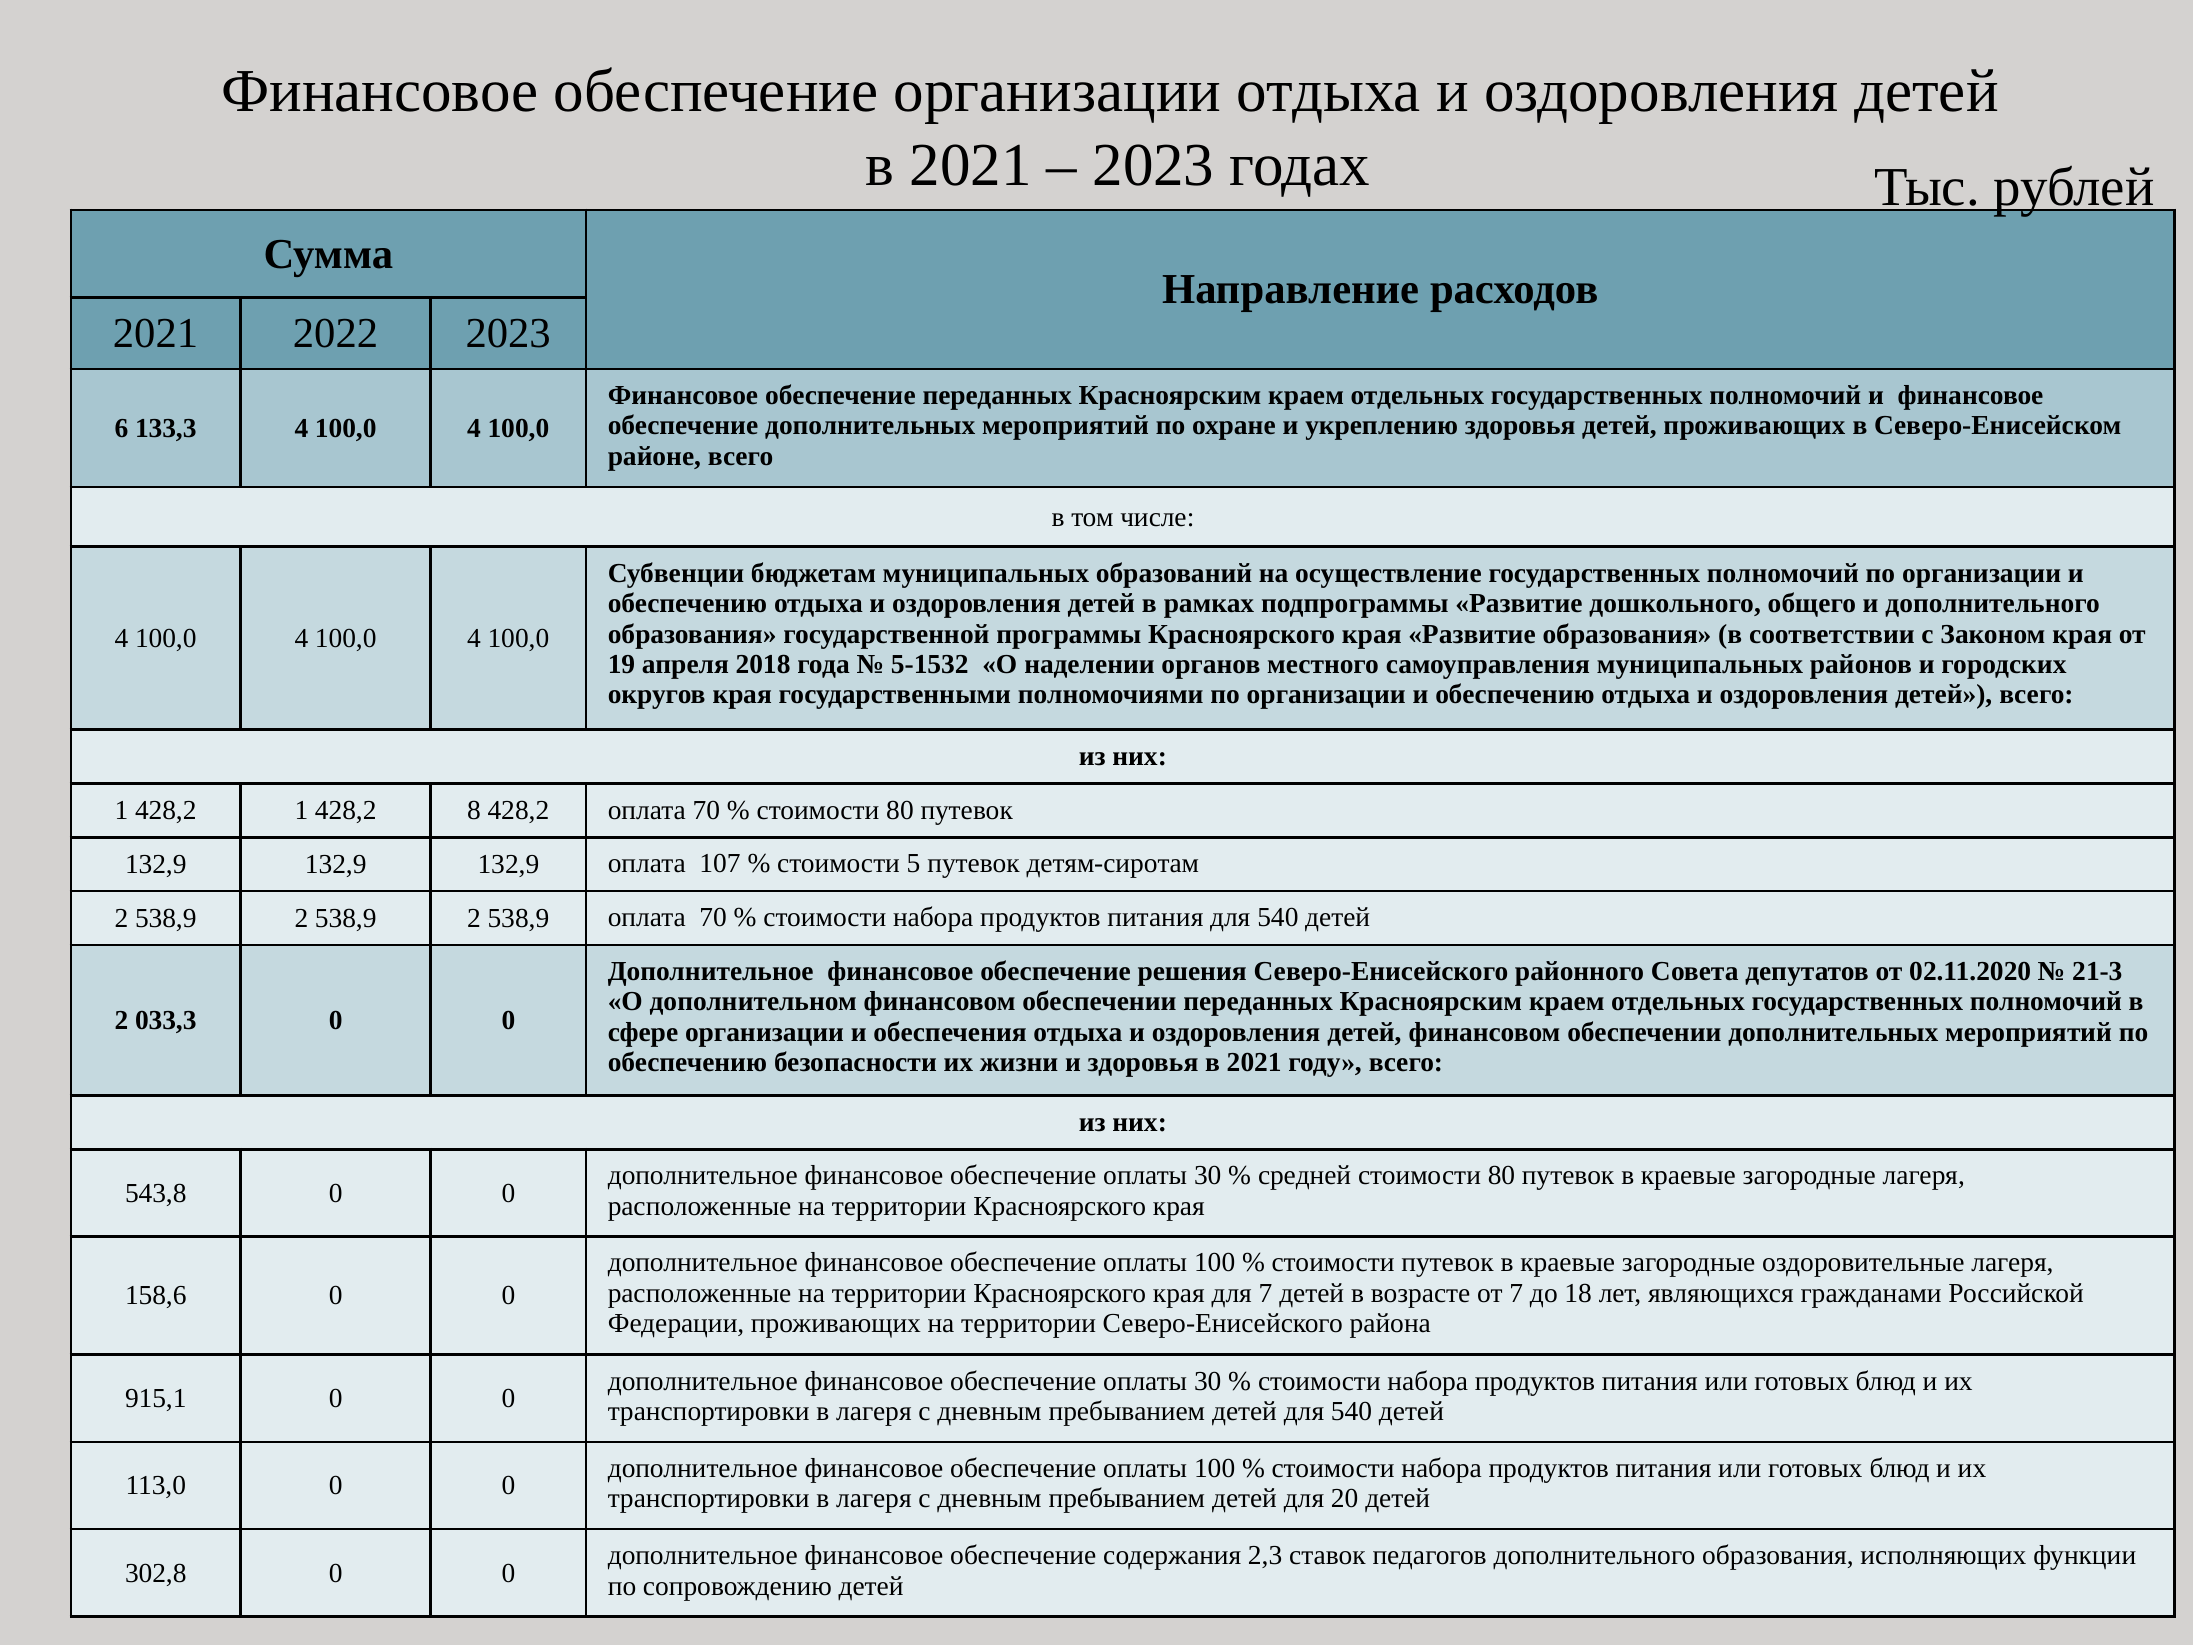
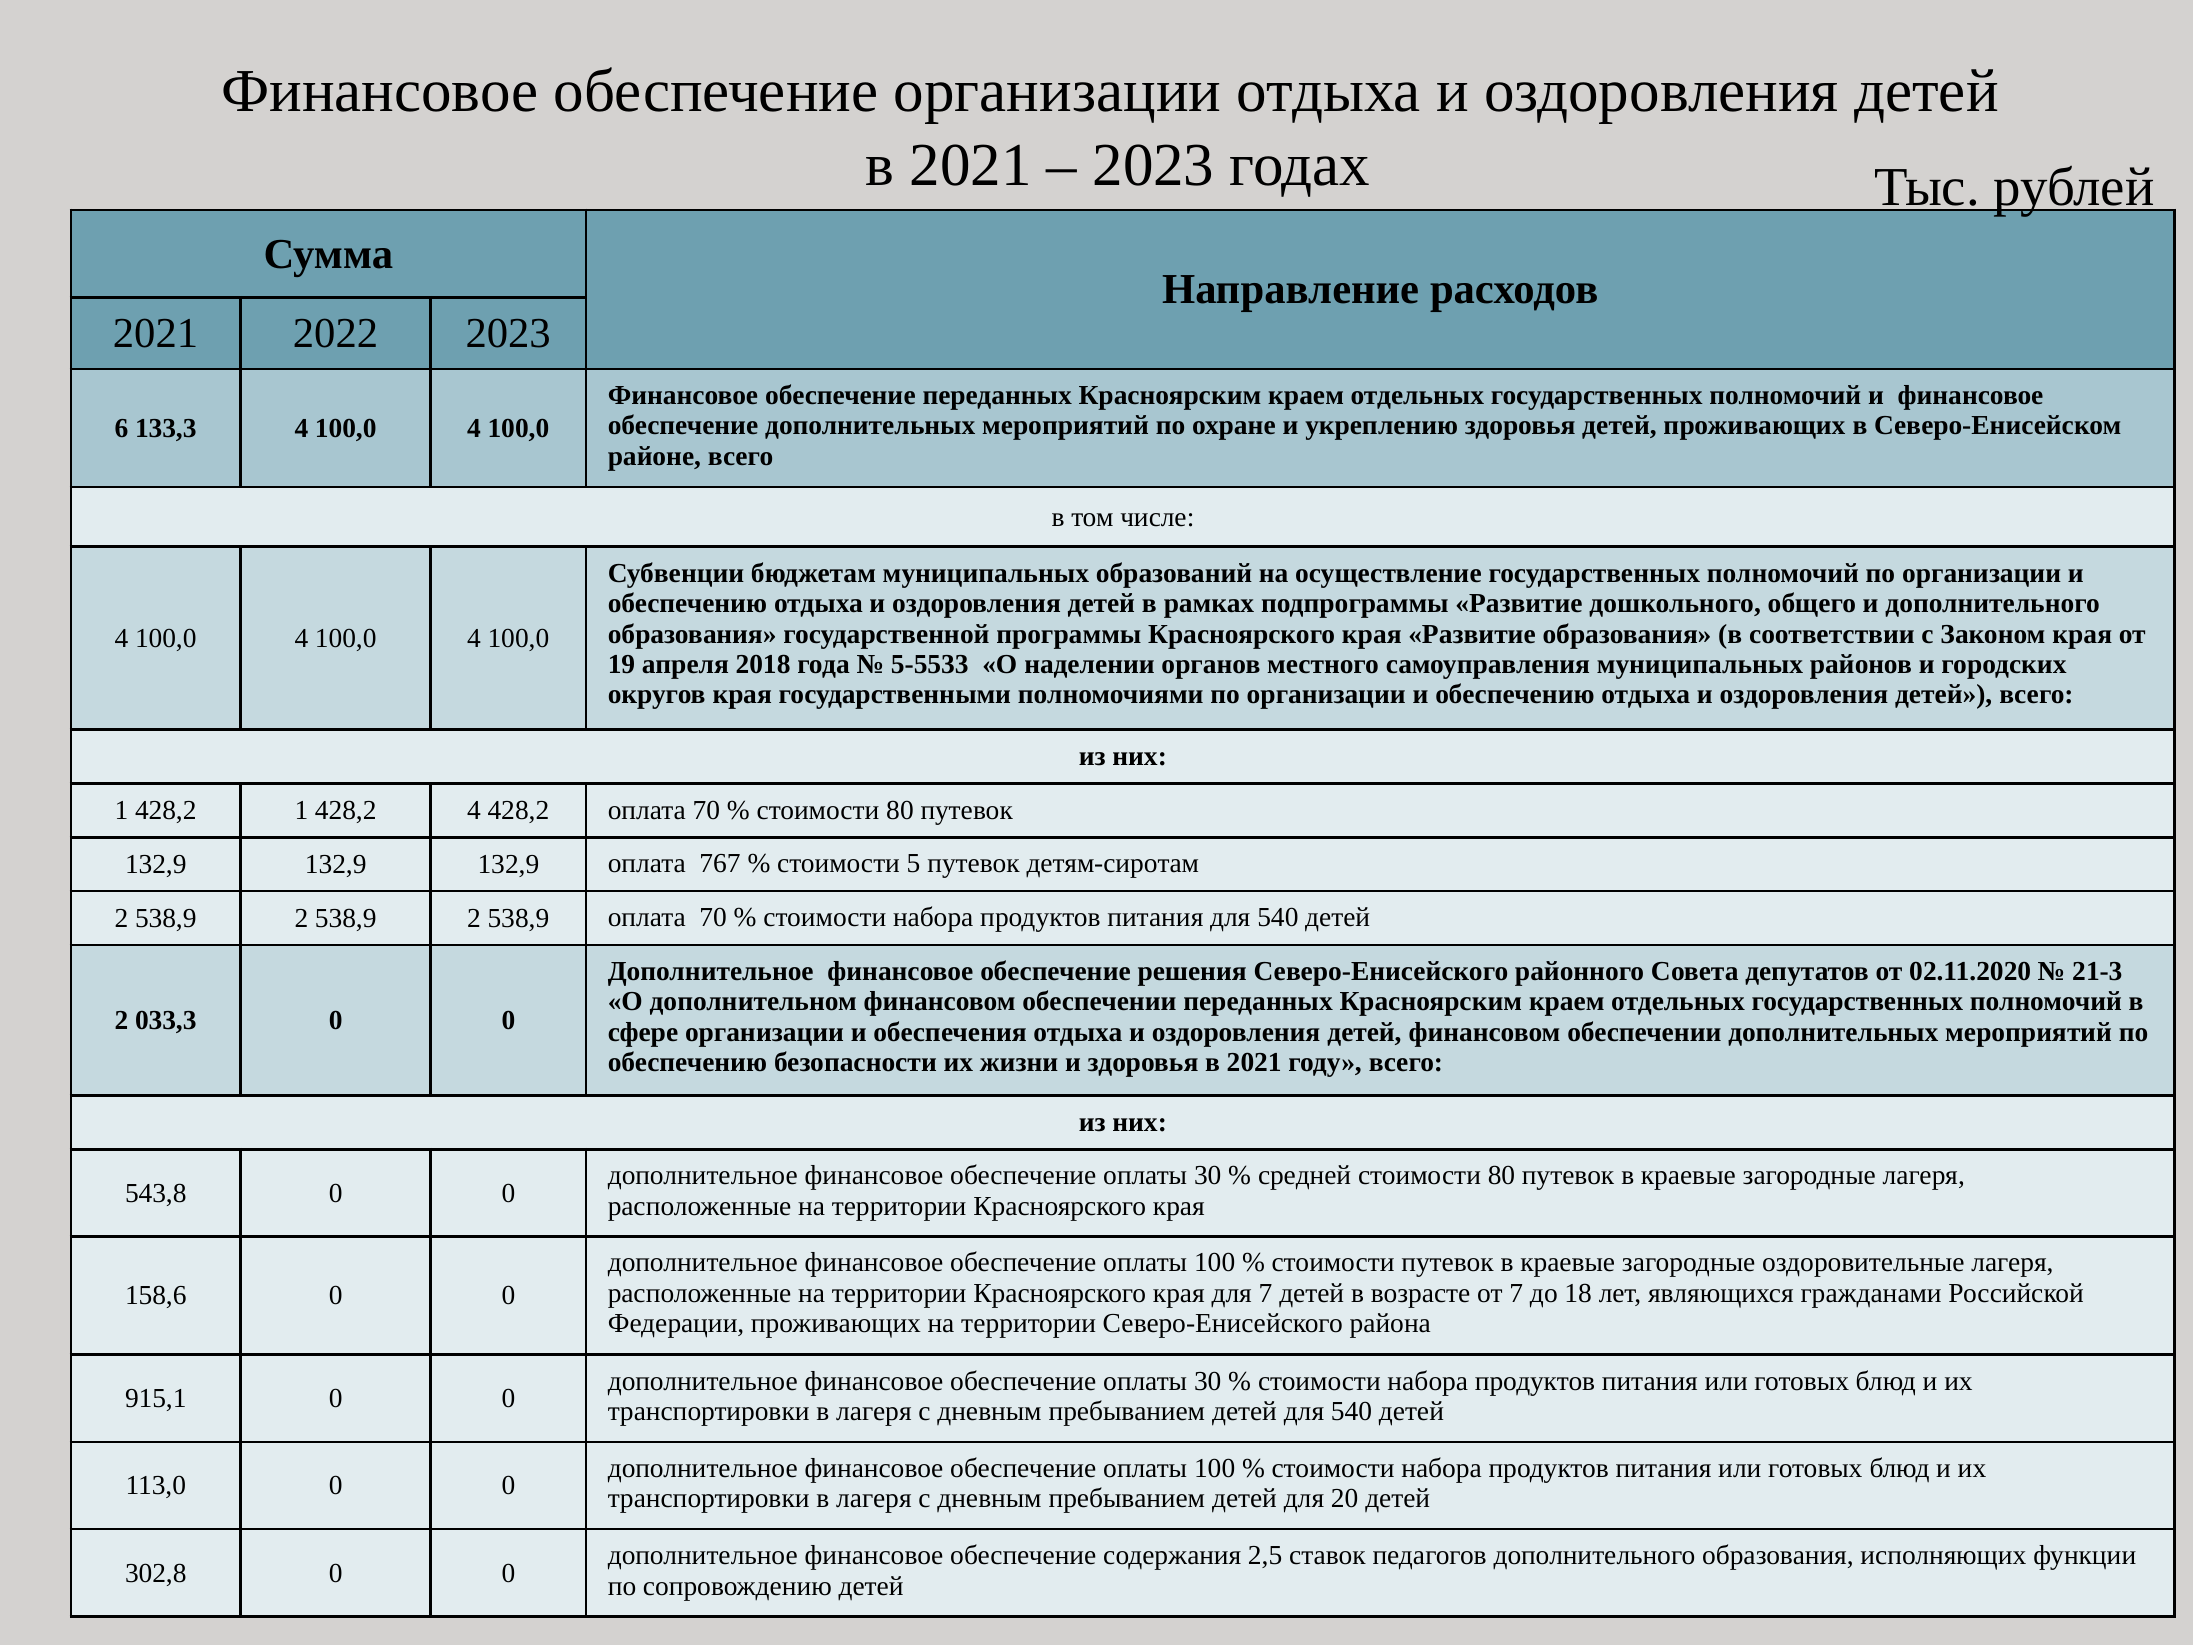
5-1532: 5-1532 -> 5-5533
428,2 8: 8 -> 4
107: 107 -> 767
2,3: 2,3 -> 2,5
